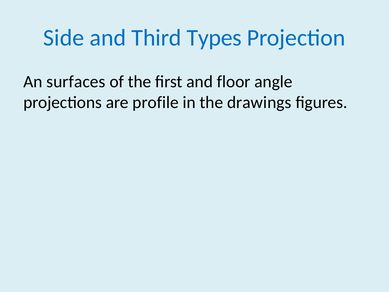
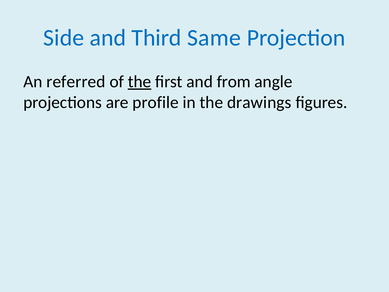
Types: Types -> Same
surfaces: surfaces -> referred
the at (140, 82) underline: none -> present
floor: floor -> from
